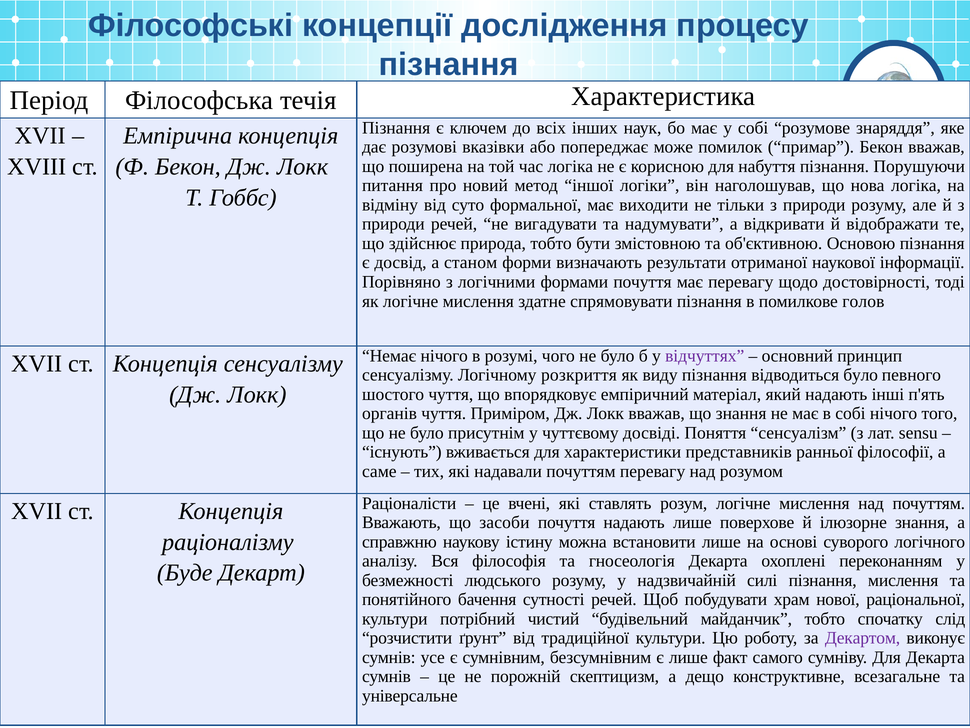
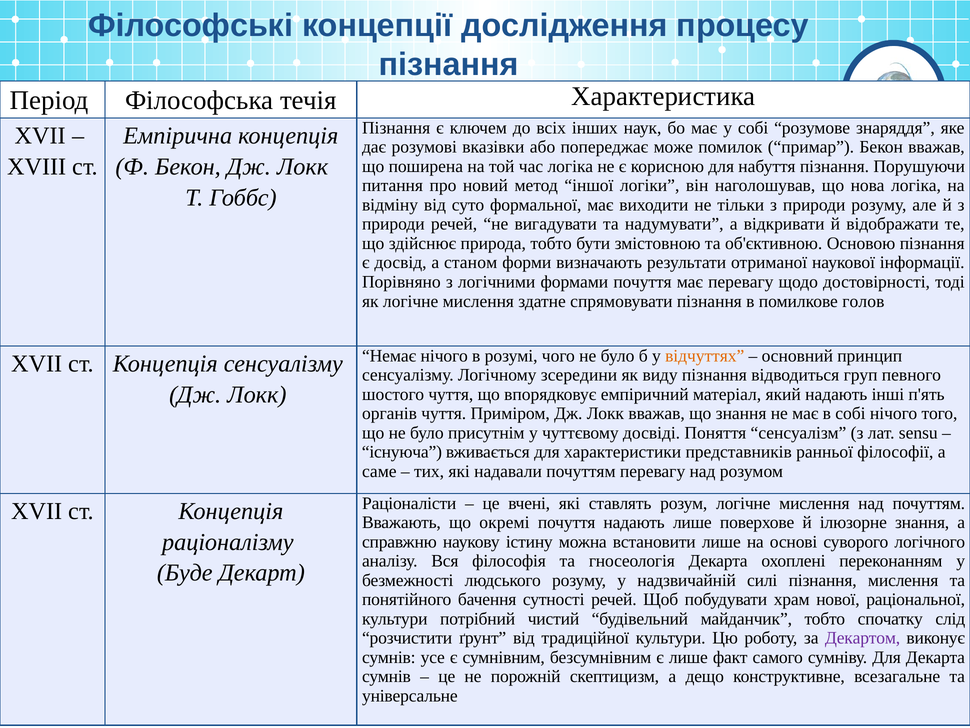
відчуттях colour: purple -> orange
розкриття: розкриття -> зсередини
відводиться було: було -> груп
існують: існують -> існуюча
засоби: засоби -> окремі
